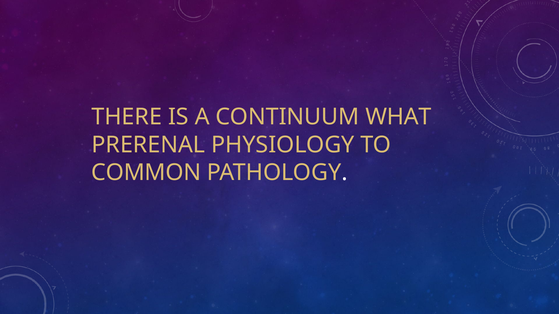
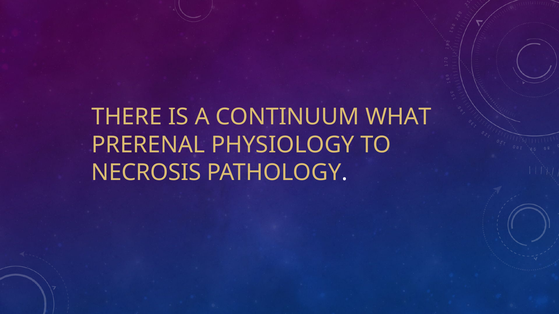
COMMON: COMMON -> NECROSIS
